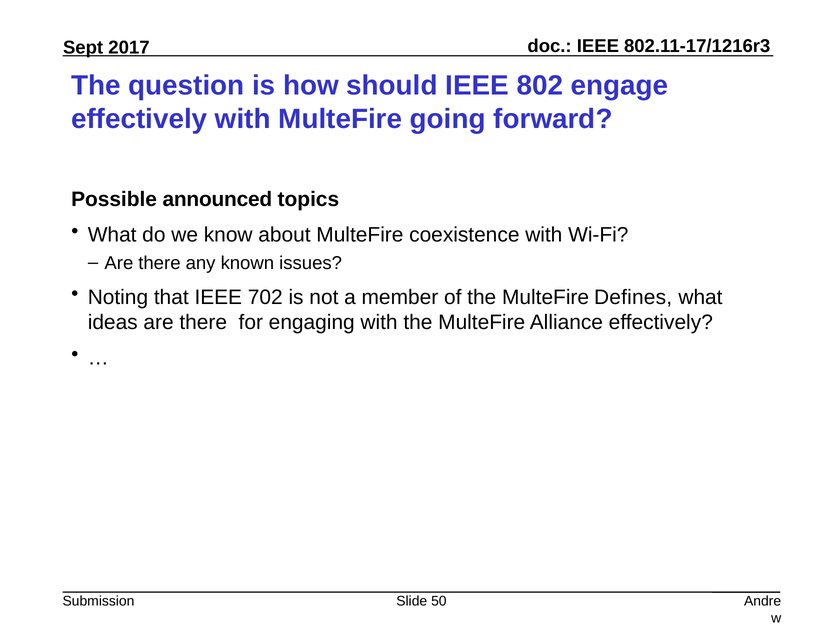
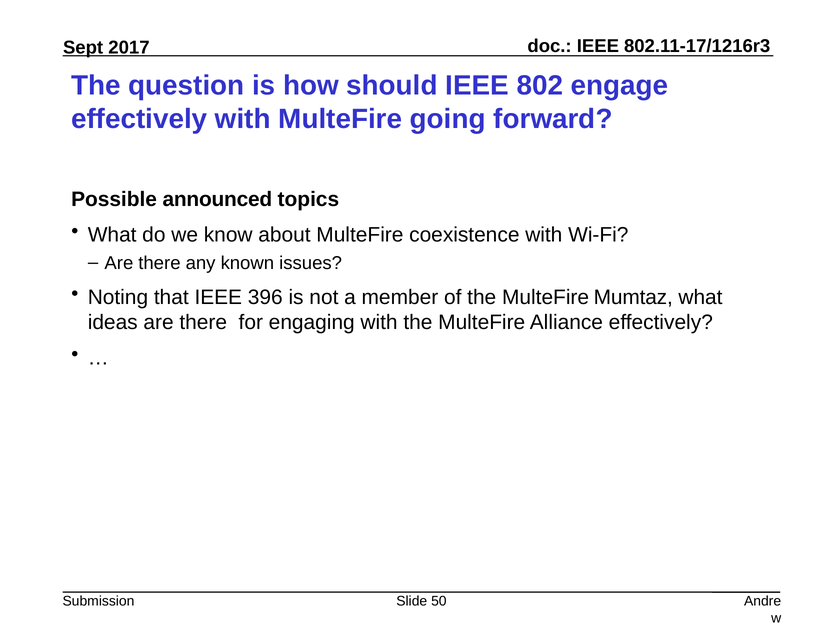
702: 702 -> 396
Defines: Defines -> Mumtaz
